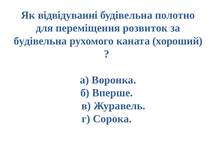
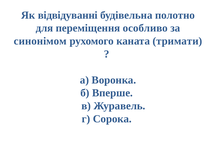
розвиток: розвиток -> особливо
будівельна at (40, 41): будівельна -> синонімом
хороший: хороший -> тримати
